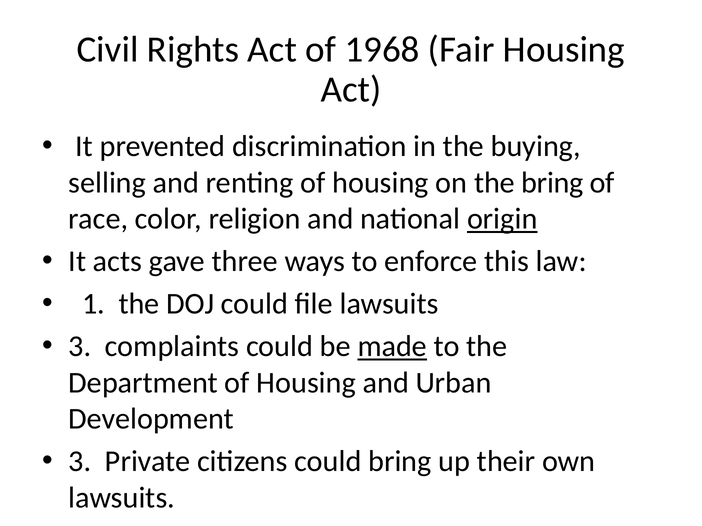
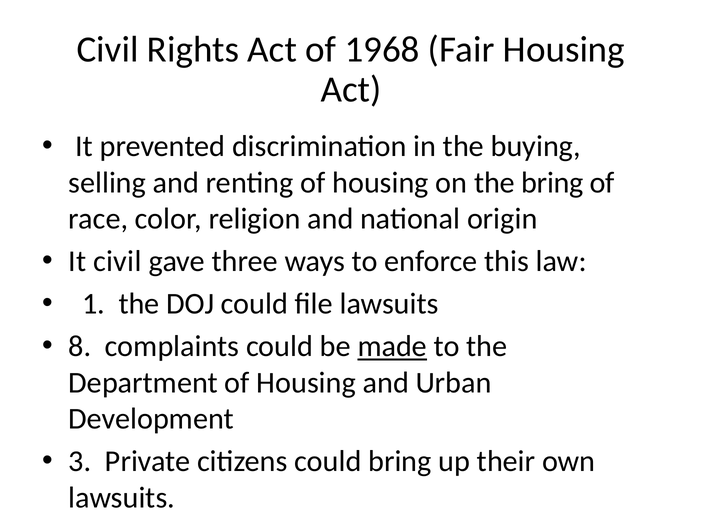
origin underline: present -> none
It acts: acts -> civil
3 at (80, 347): 3 -> 8
